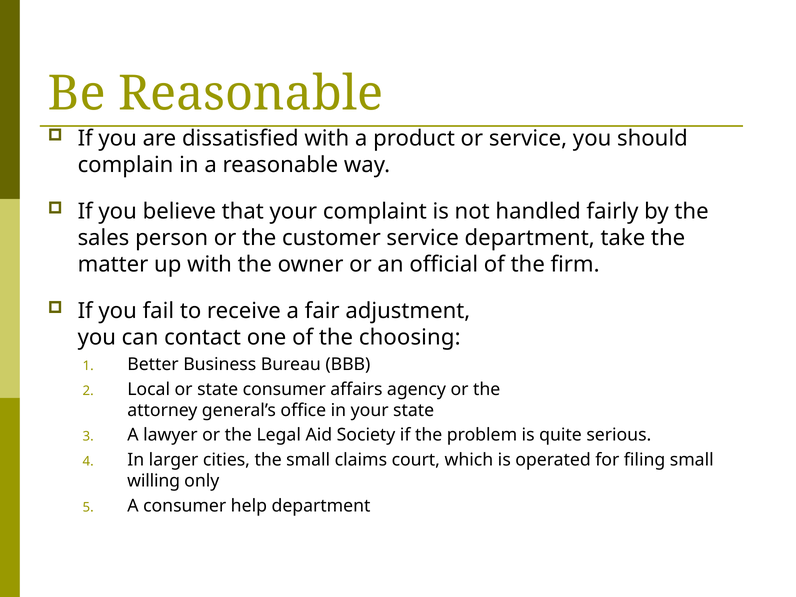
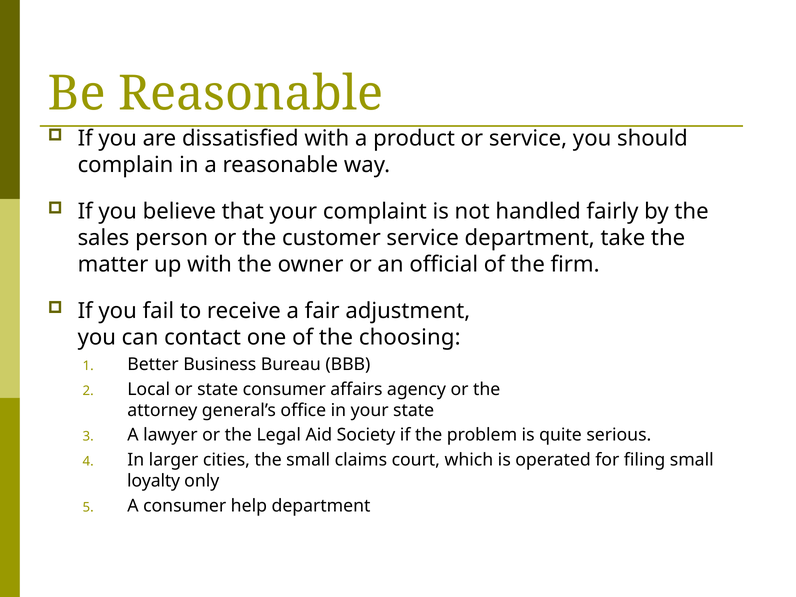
willing: willing -> loyalty
